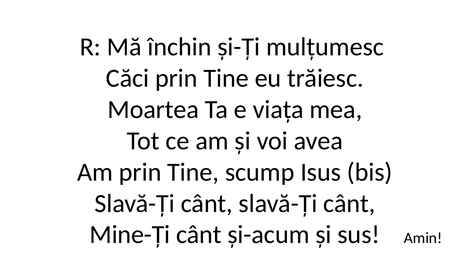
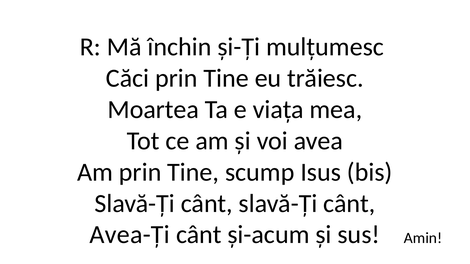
Mine-Ți: Mine-Ți -> Avea-Ți
